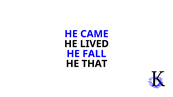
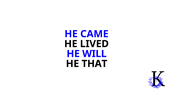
FALL: FALL -> WILL
